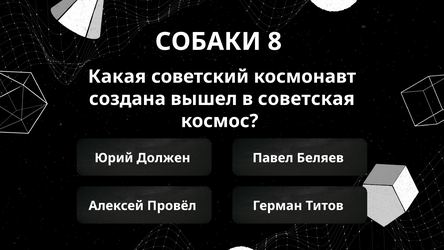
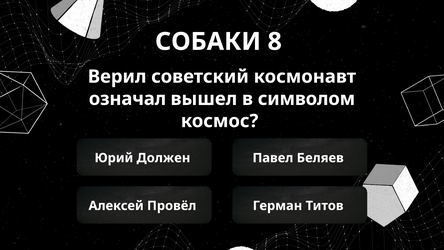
Какая: Какая -> Верил
создана: создана -> означал
советская: советская -> символом
